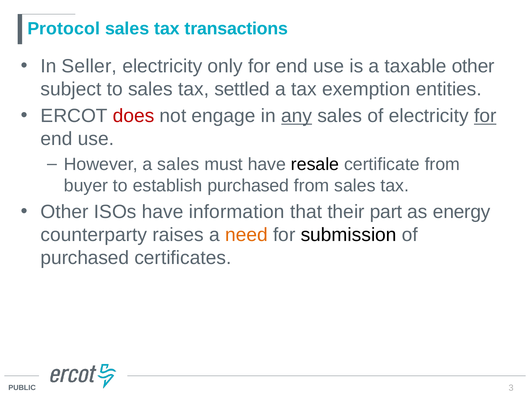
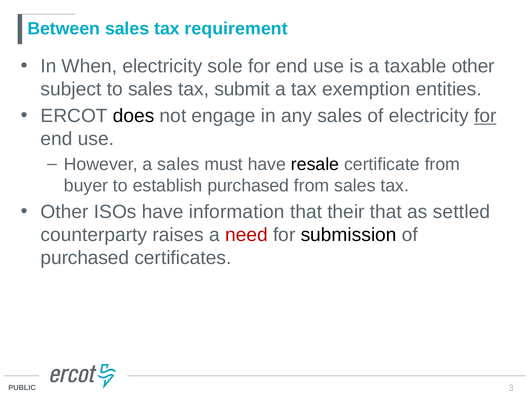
Protocol: Protocol -> Between
transactions: transactions -> requirement
Seller: Seller -> When
only: only -> sole
settled: settled -> submit
does colour: red -> black
any underline: present -> none
their part: part -> that
energy: energy -> settled
need colour: orange -> red
